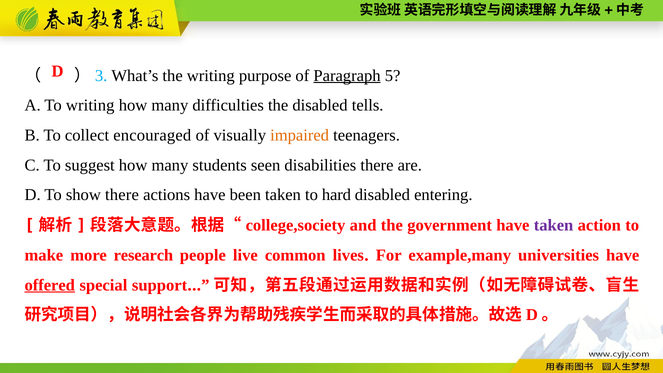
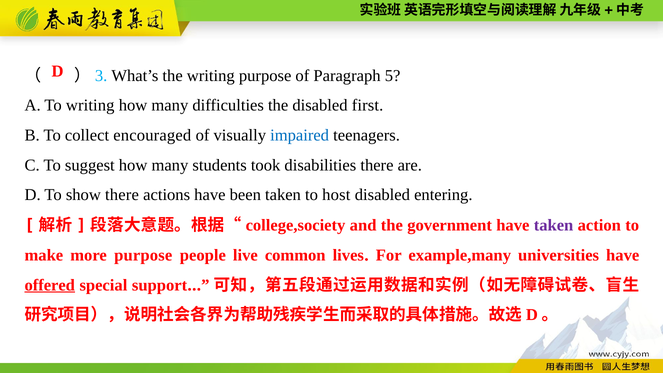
Paragraph underline: present -> none
tells: tells -> first
impaired colour: orange -> blue
seen: seen -> took
hard: hard -> host
more research: research -> purpose
